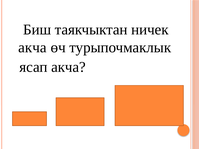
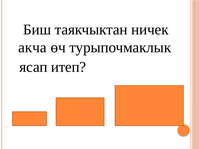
ясап акча: акча -> итеп
